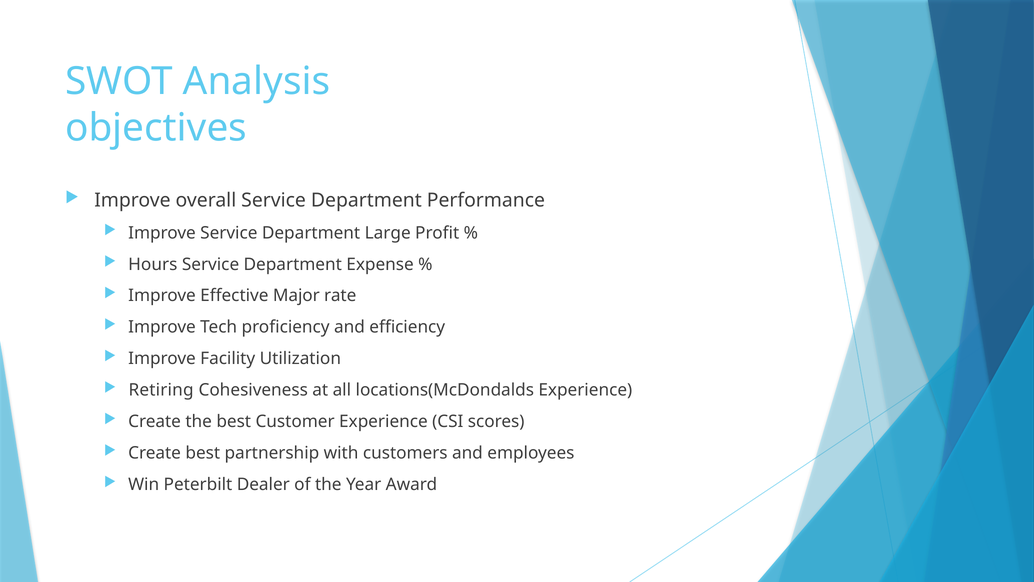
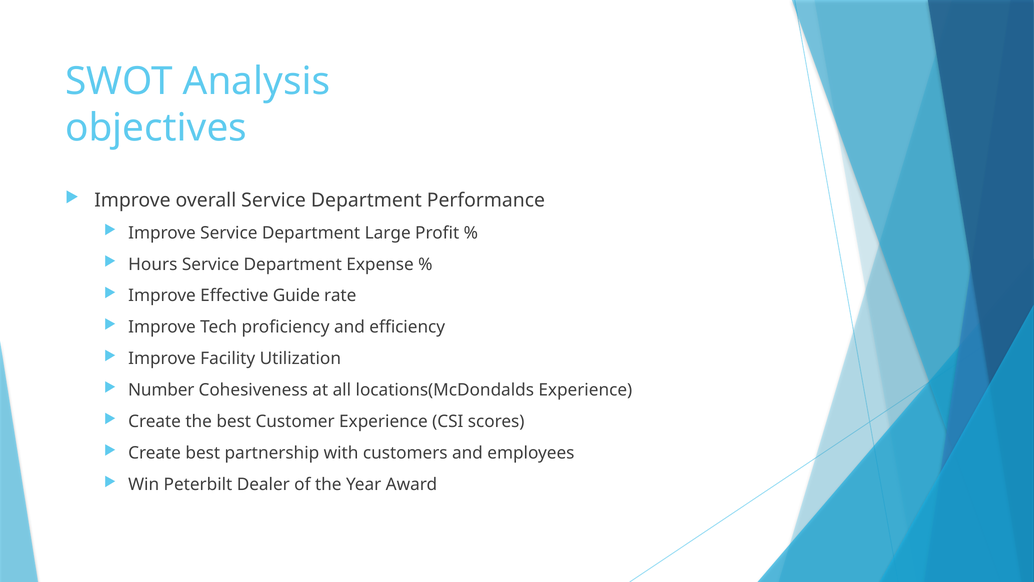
Major: Major -> Guide
Retiring: Retiring -> Number
